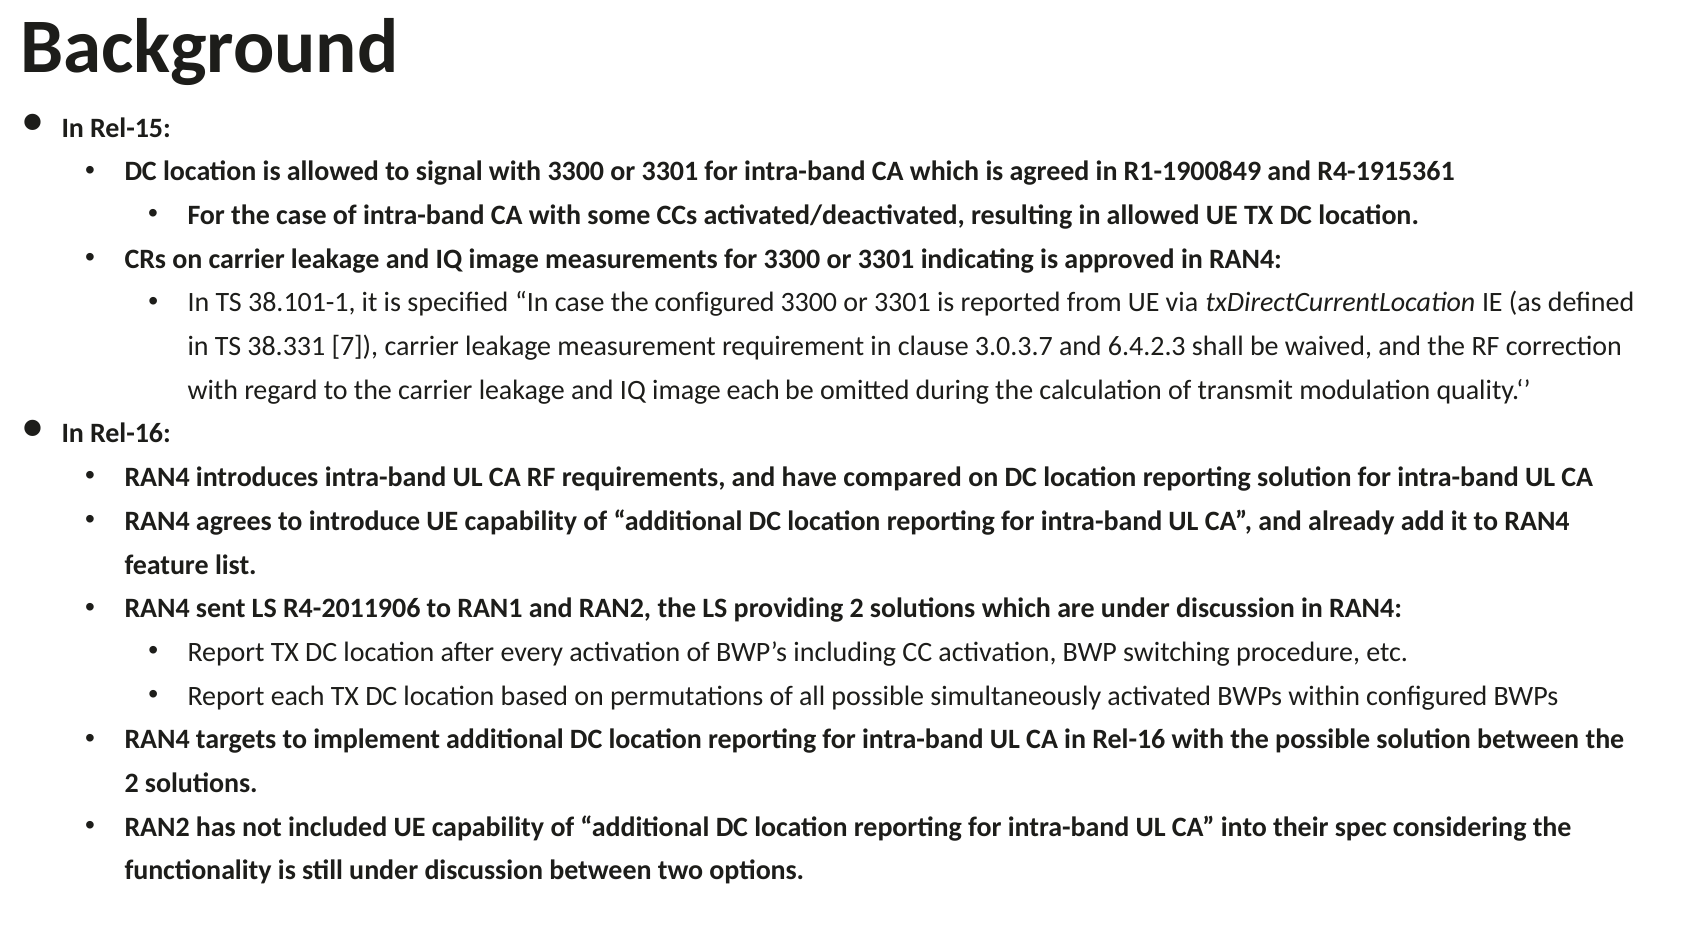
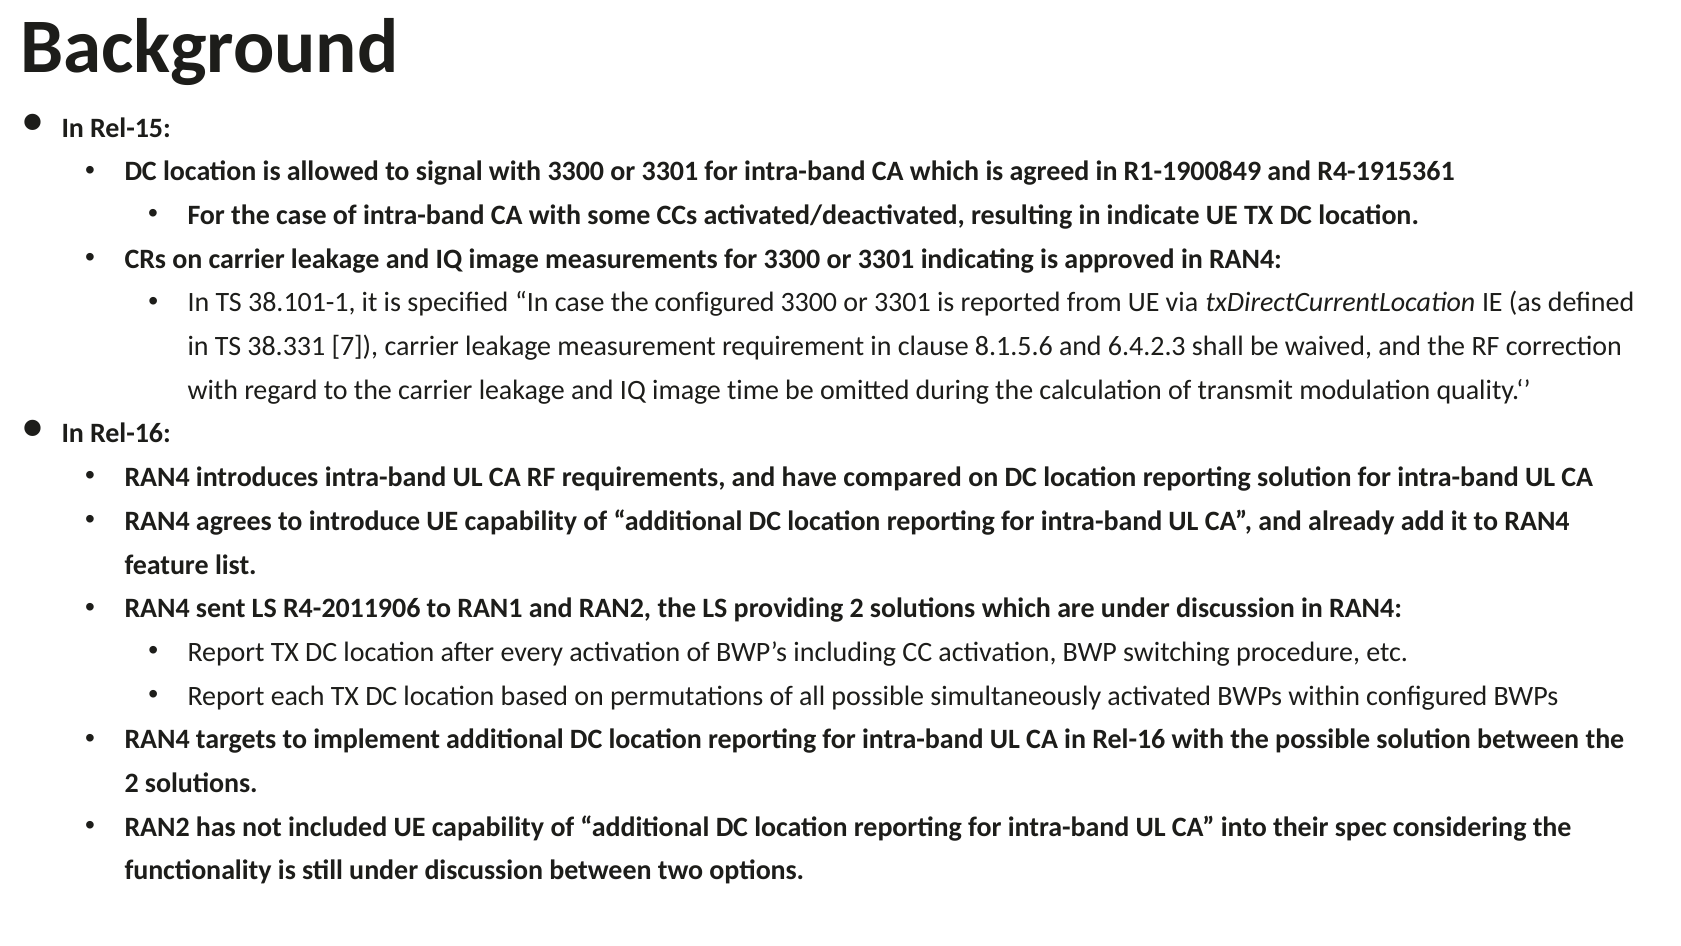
in allowed: allowed -> indicate
3.0.3.7: 3.0.3.7 -> 8.1.5.6
image each: each -> time
